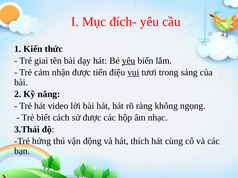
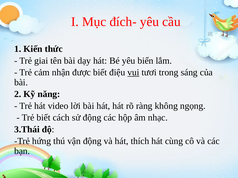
yêu at (129, 61) underline: present -> none
được tiến: tiến -> biết
sử được: được -> động
